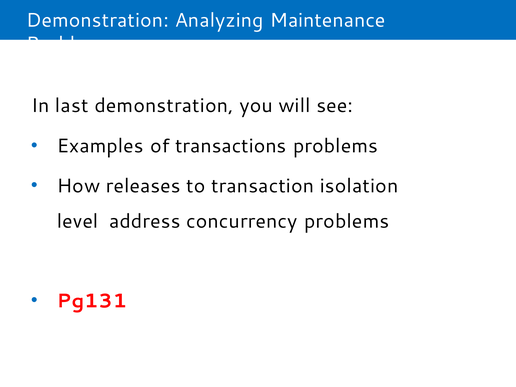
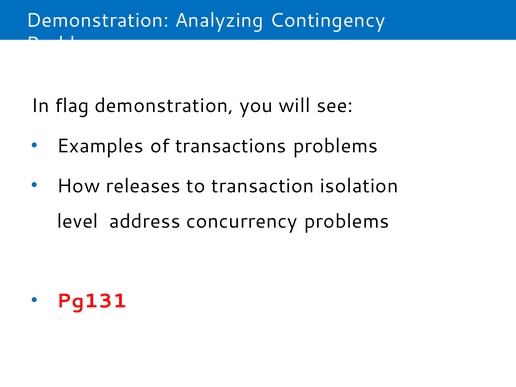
Maintenance: Maintenance -> Contingency
last: last -> flag
